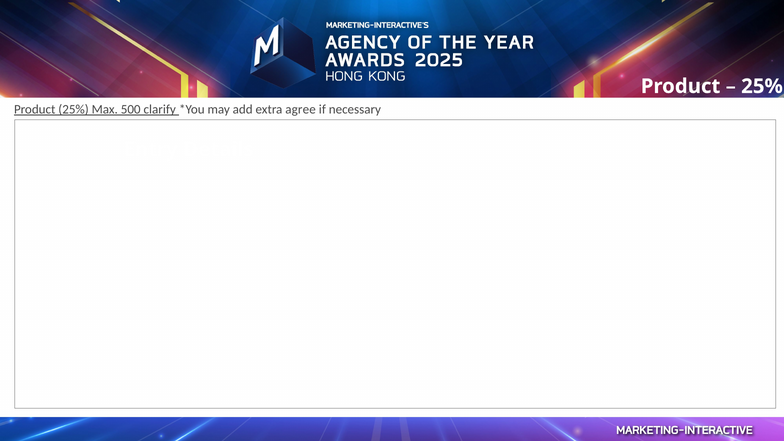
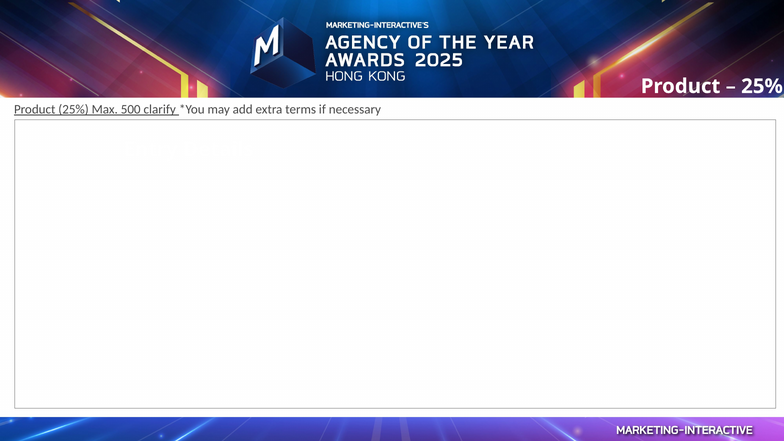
agree: agree -> terms
